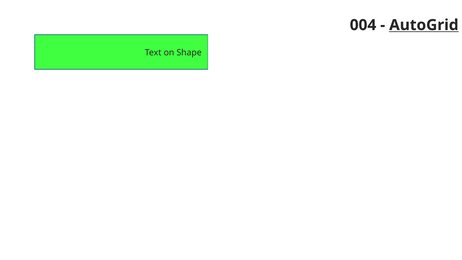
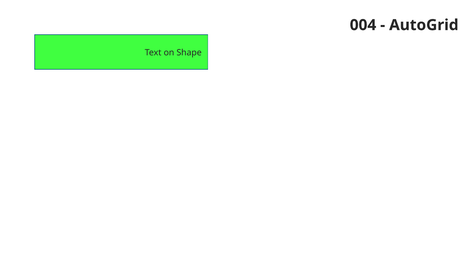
AutoGrid underline: present -> none
